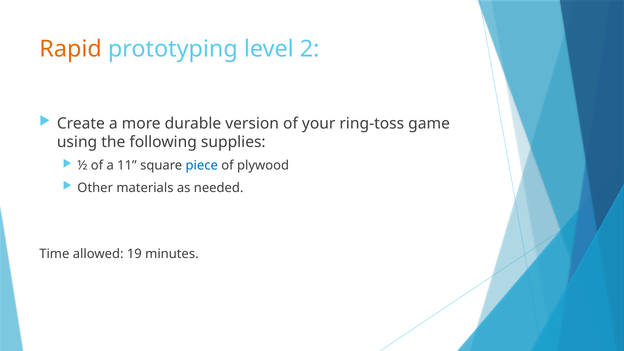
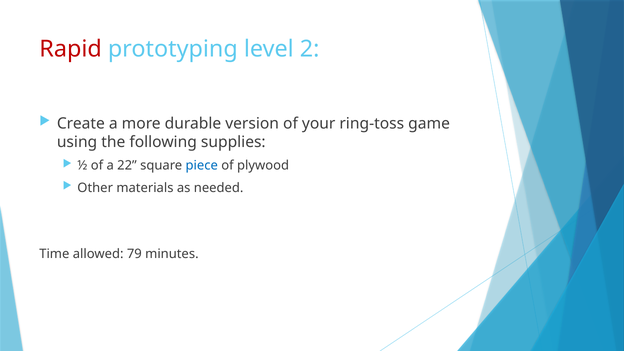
Rapid colour: orange -> red
11: 11 -> 22
19: 19 -> 79
